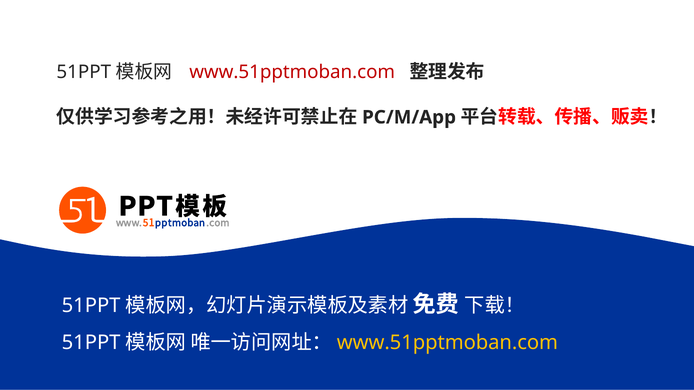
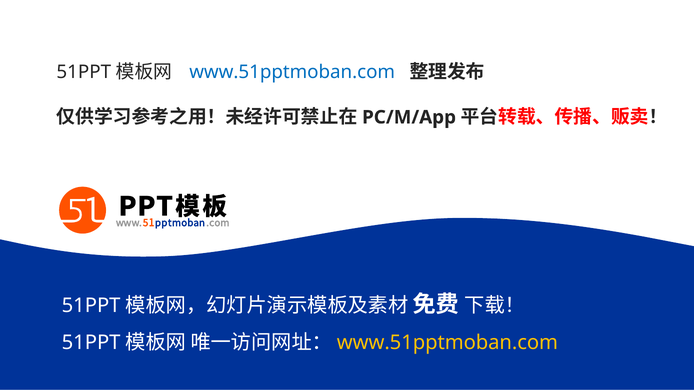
www.51pptmoban.com at (292, 72) colour: red -> blue
